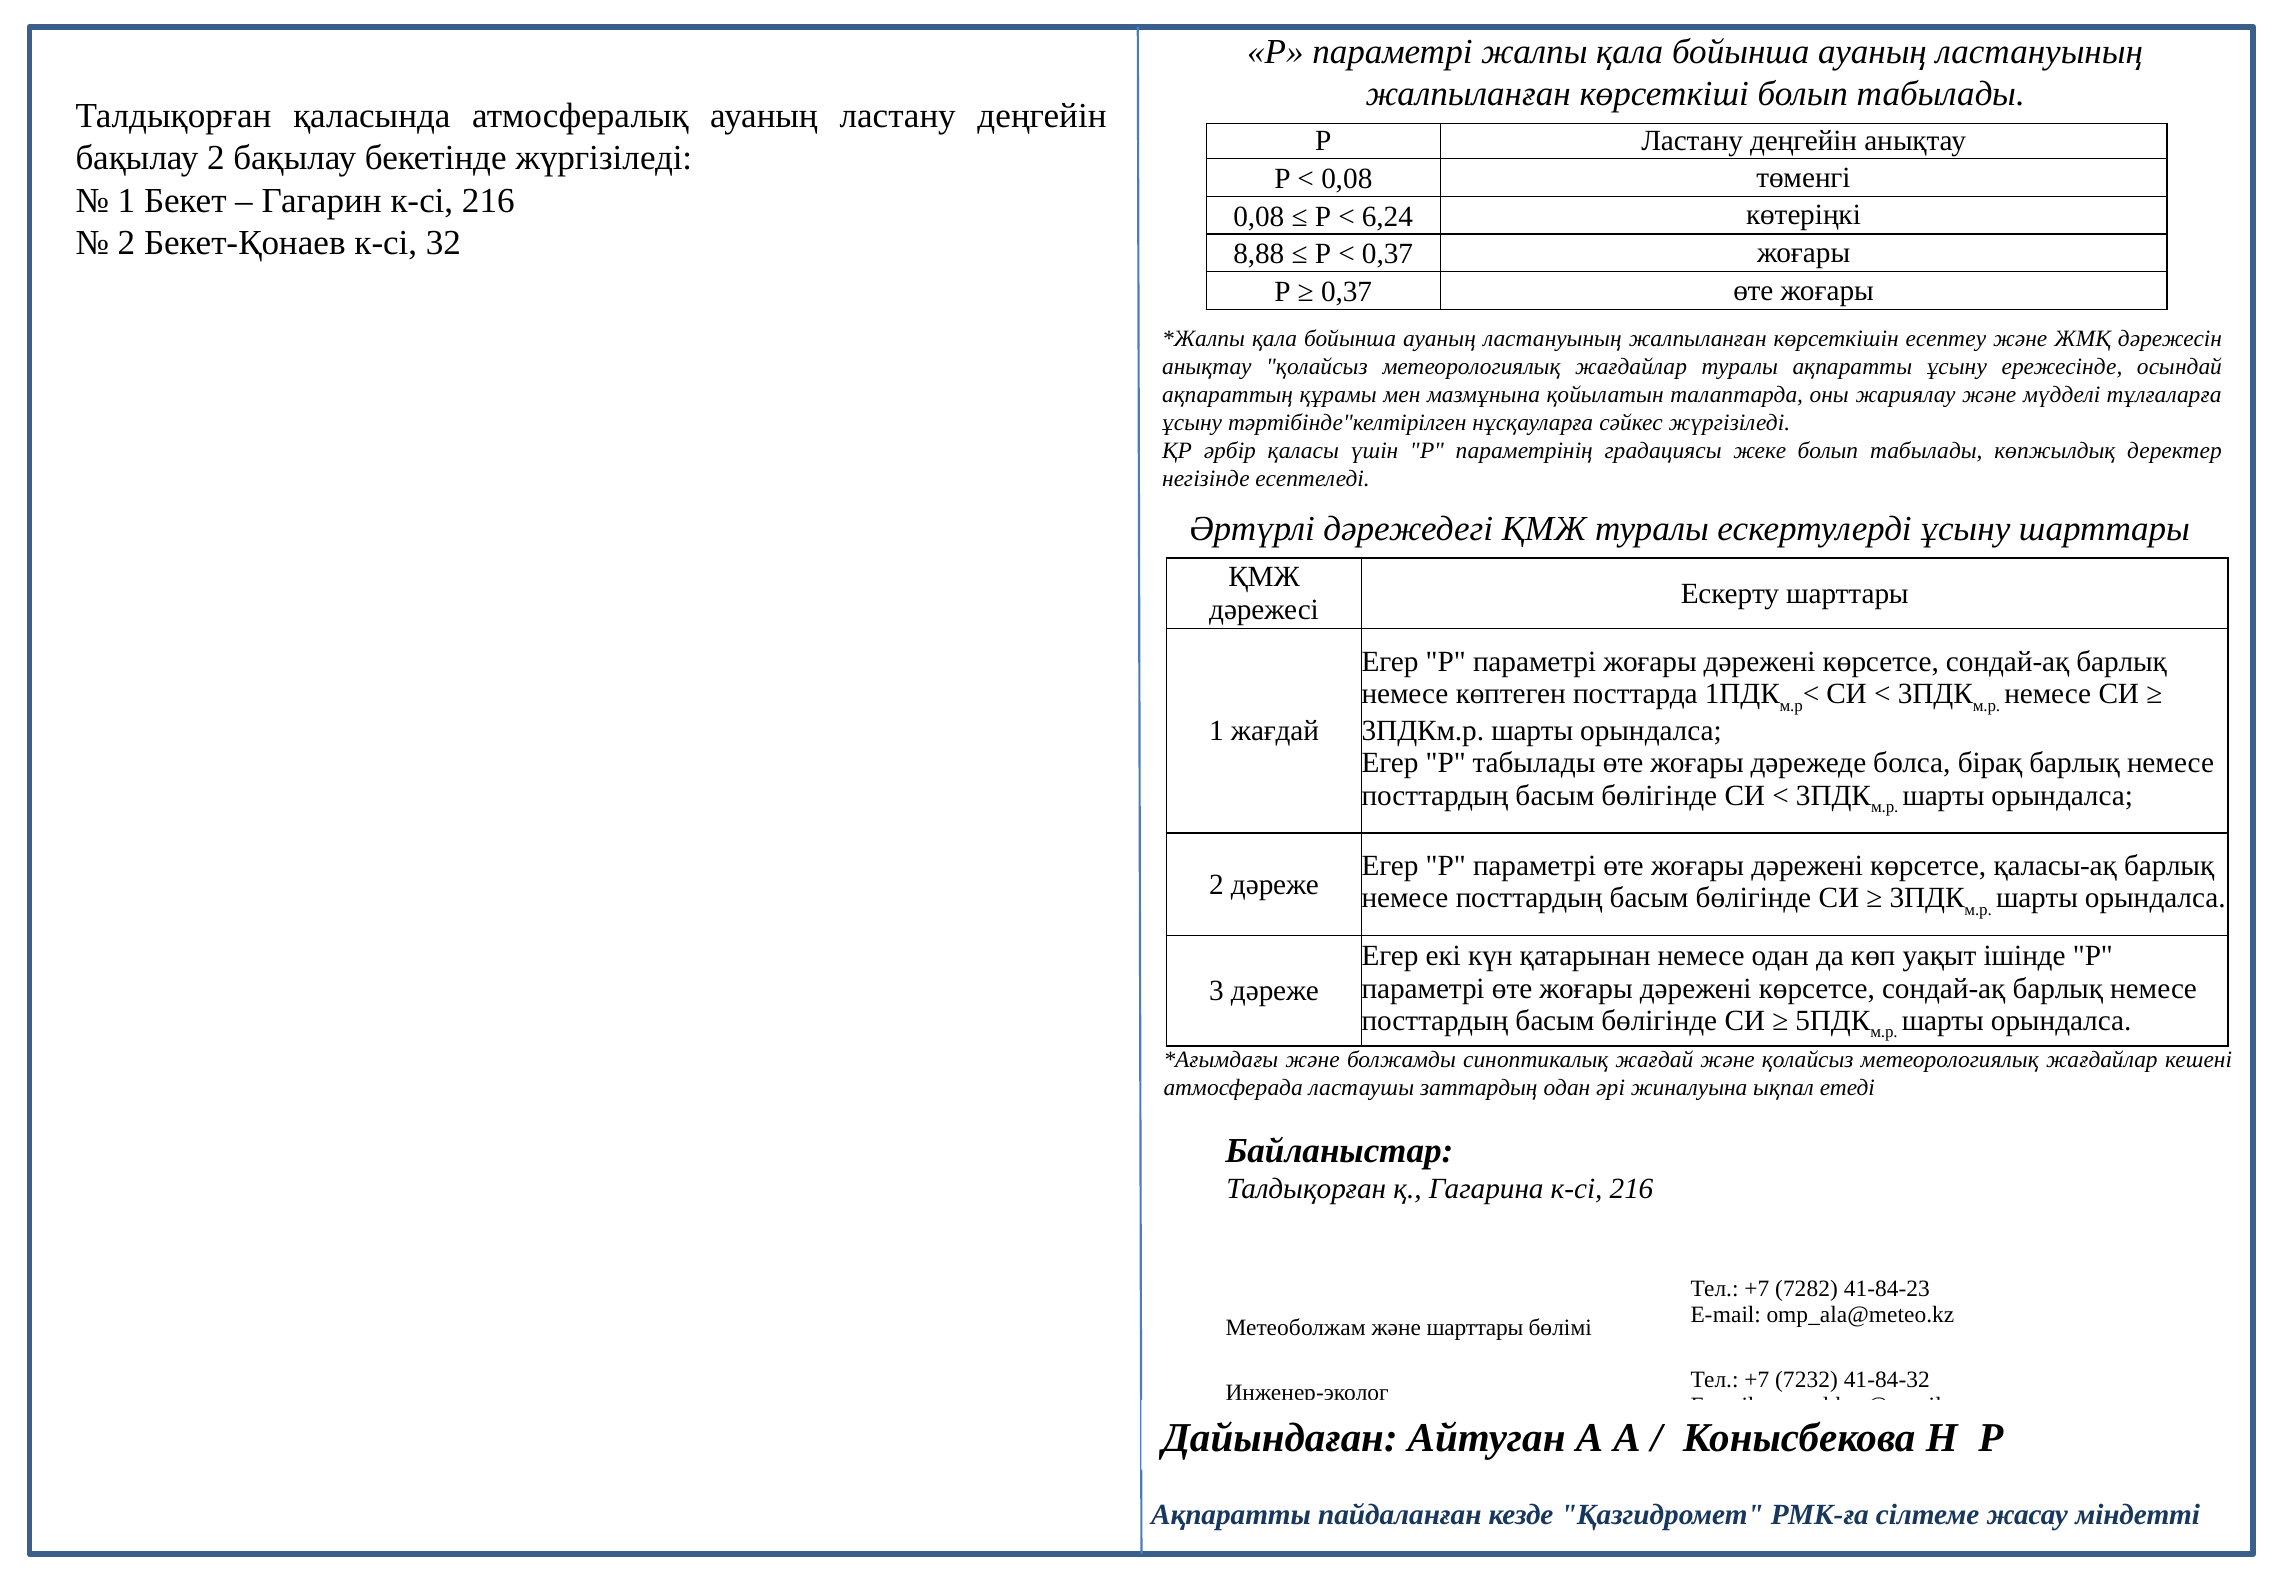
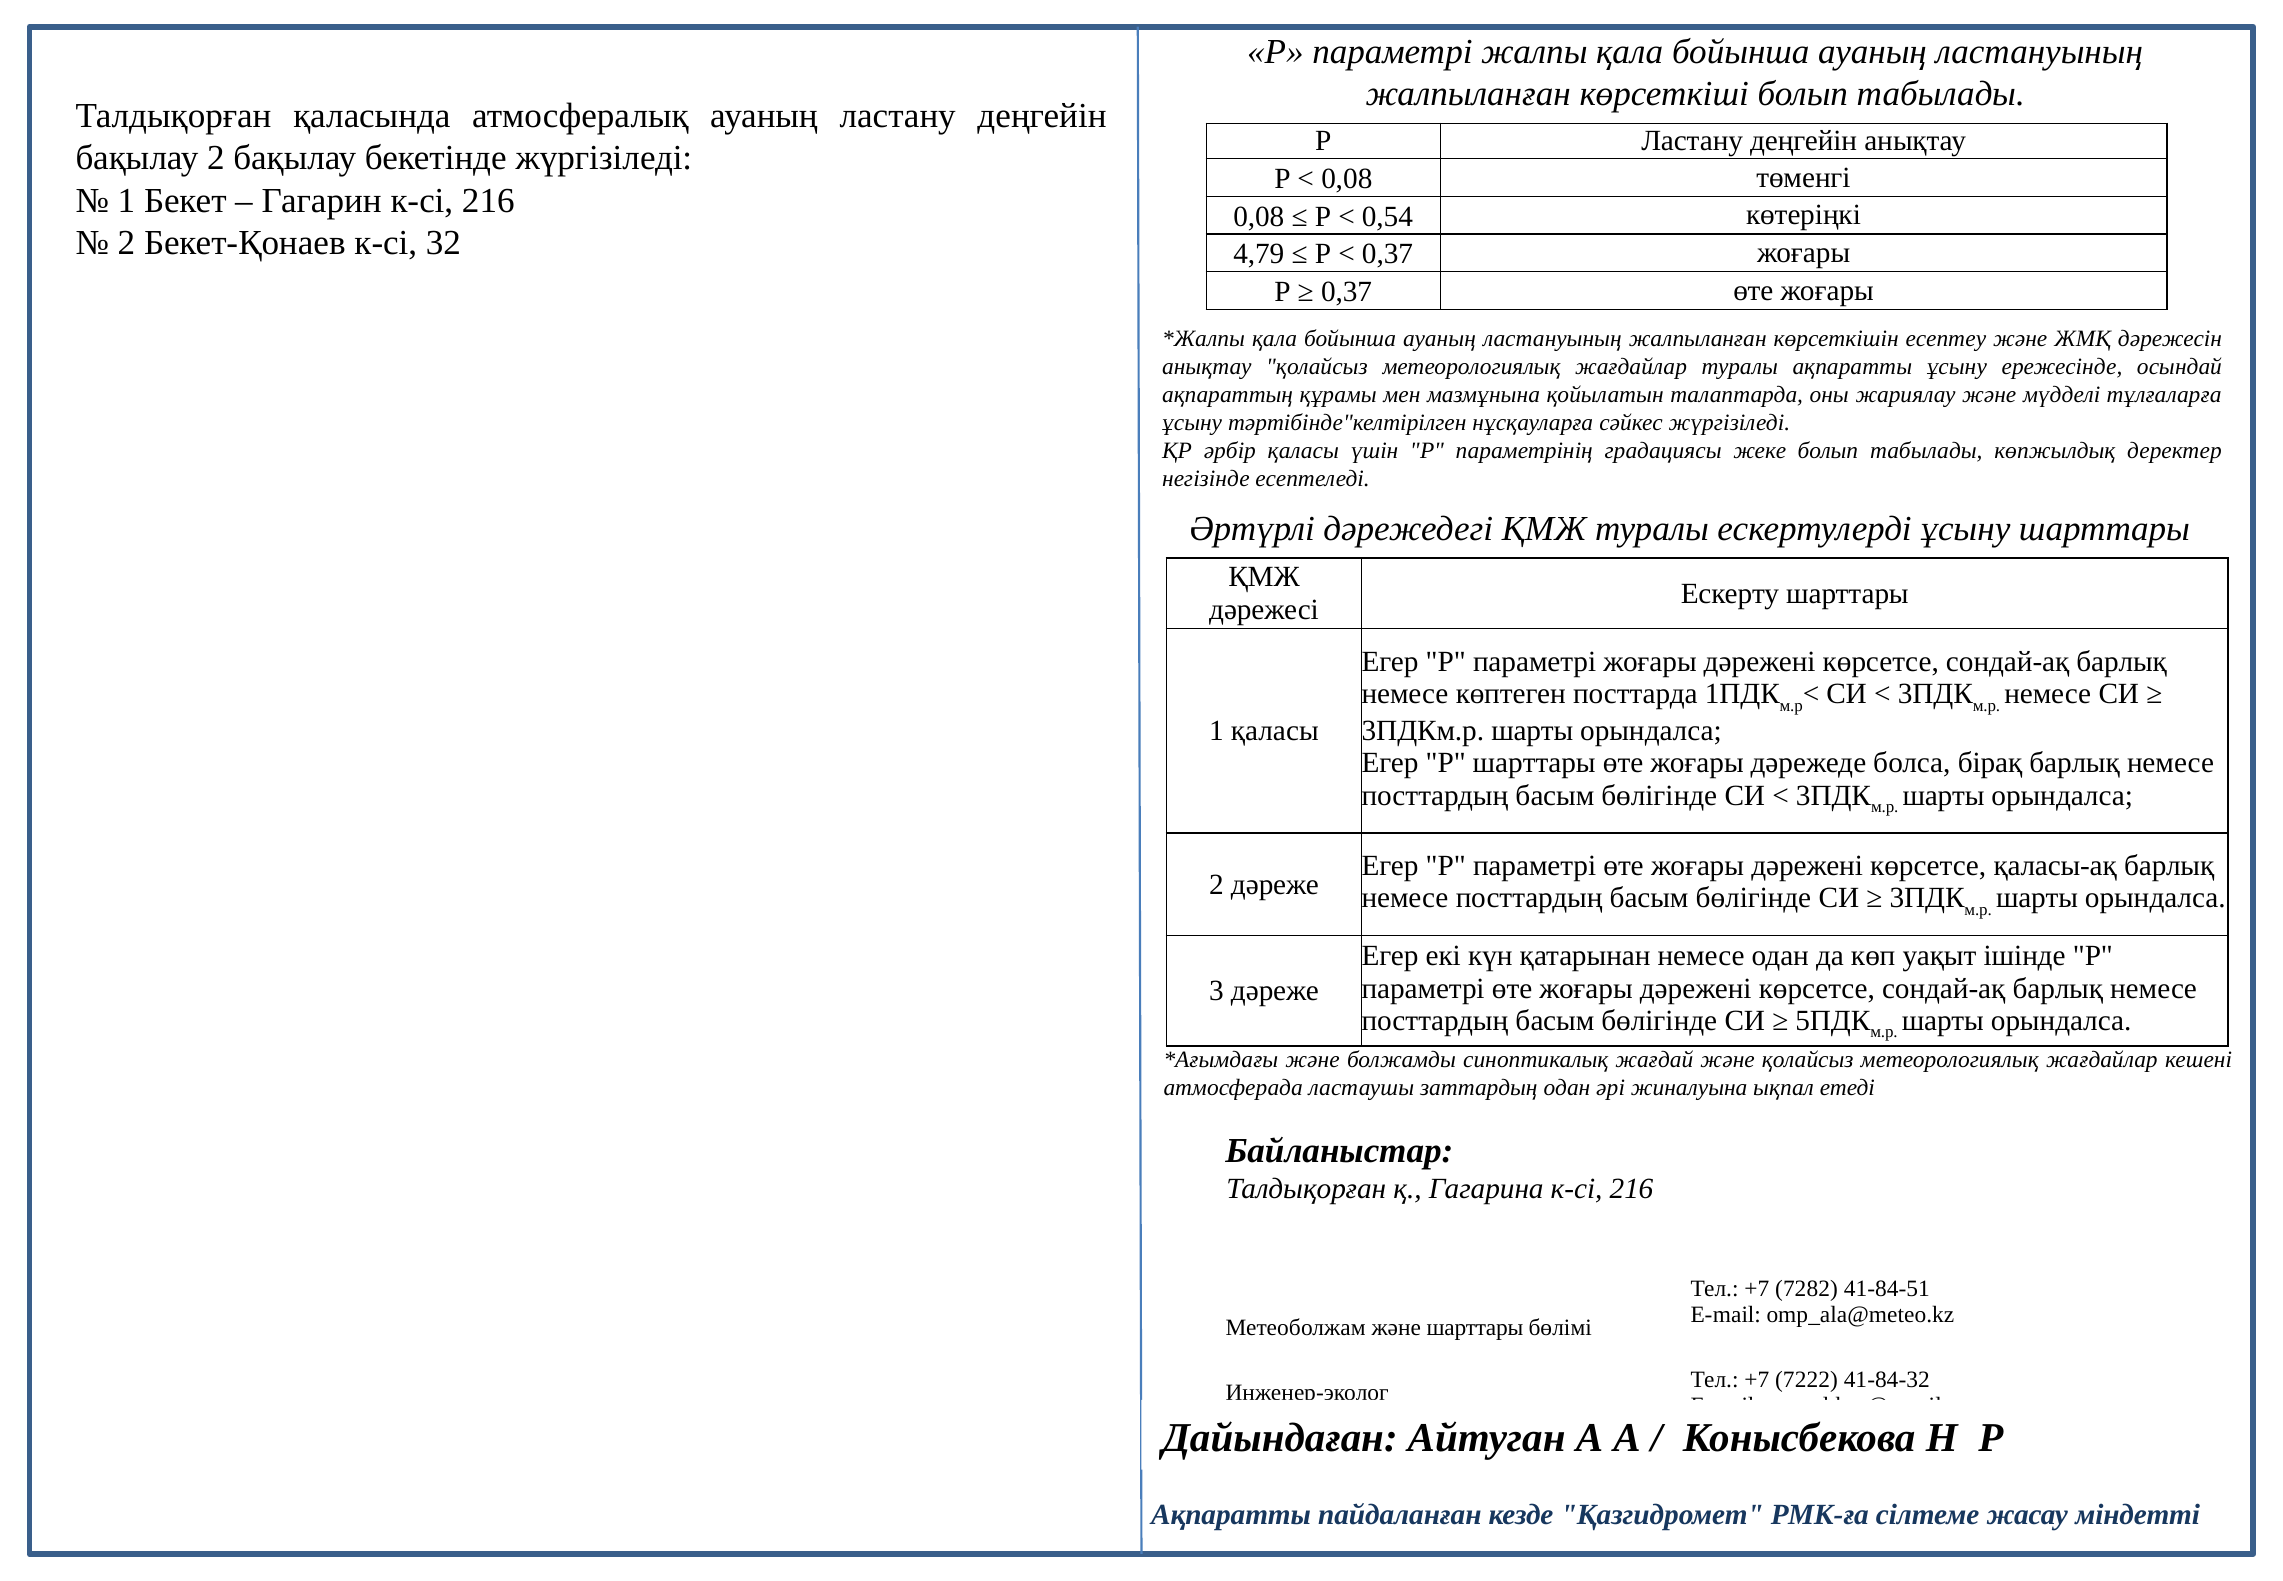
6,24: 6,24 -> 0,54
8,88: 8,88 -> 4,79
1 жағдай: жағдай -> қаласы
P табылады: табылады -> шарттары
41-84-23: 41-84-23 -> 41-84-51
7232: 7232 -> 7222
